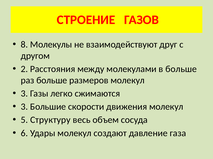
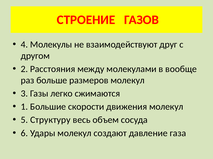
8: 8 -> 4
в больше: больше -> вообще
3 at (24, 107): 3 -> 1
